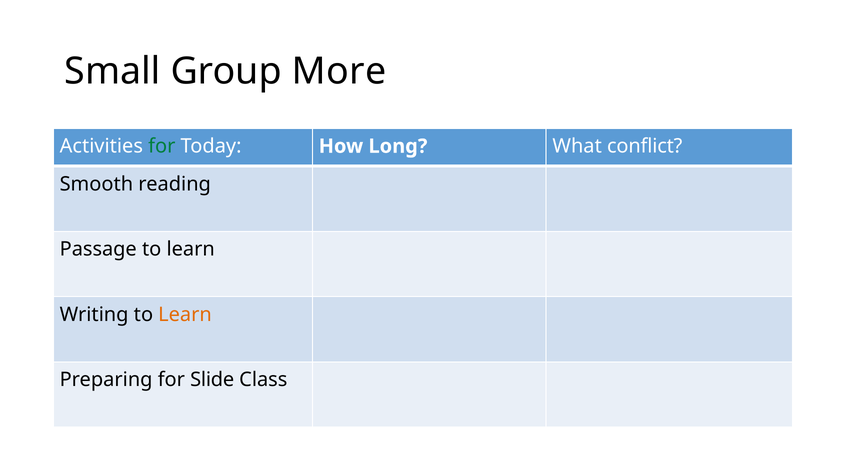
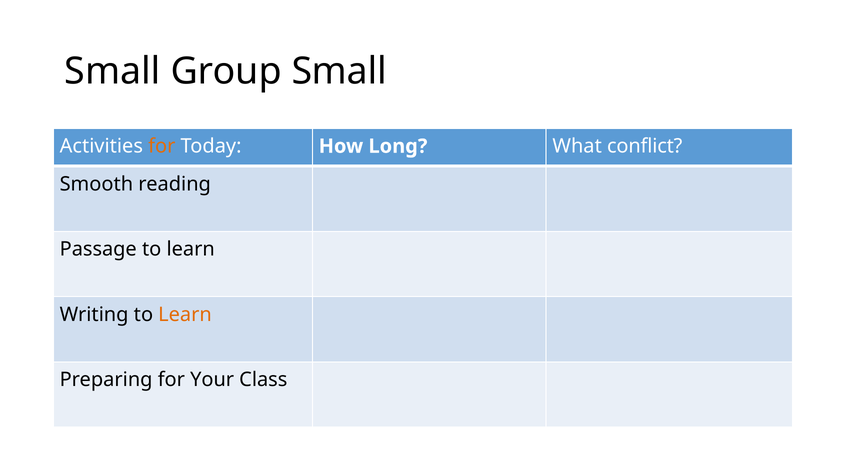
Group More: More -> Small
for at (162, 146) colour: green -> orange
Slide: Slide -> Your
